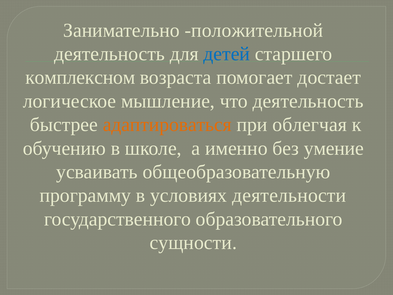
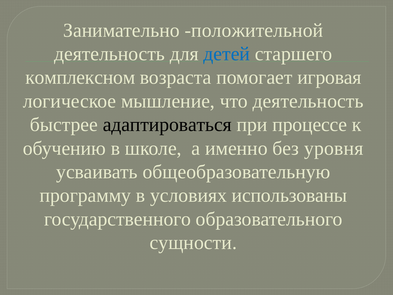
достает: достает -> игровая
адаптироваться colour: orange -> black
облегчая: облегчая -> процессе
умение: умение -> уровня
деятельности: деятельности -> использованы
